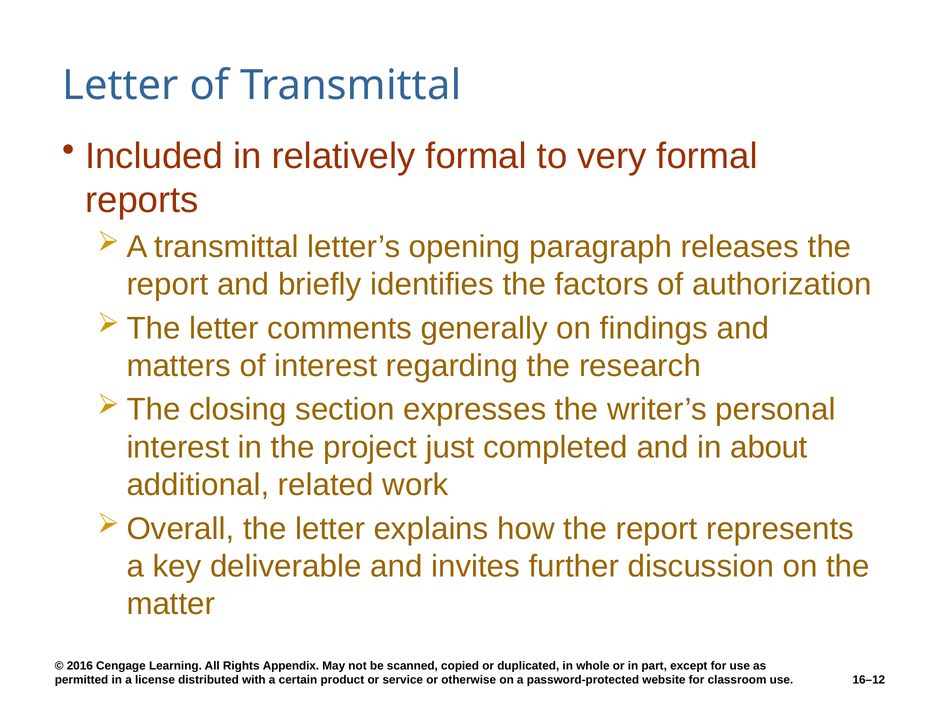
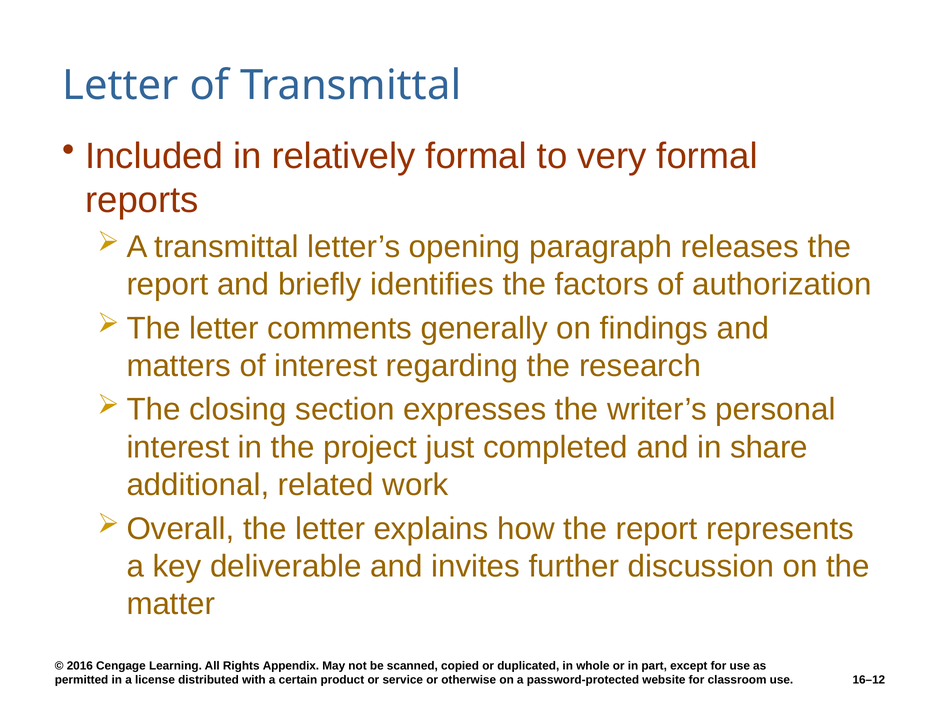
about: about -> share
